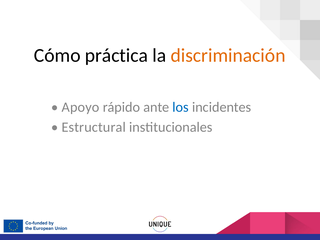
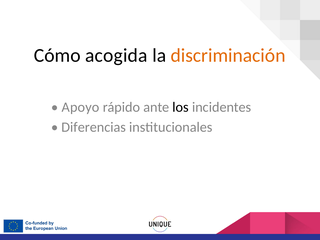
práctica: práctica -> acogida
los colour: blue -> black
Estructural: Estructural -> Diferencias
